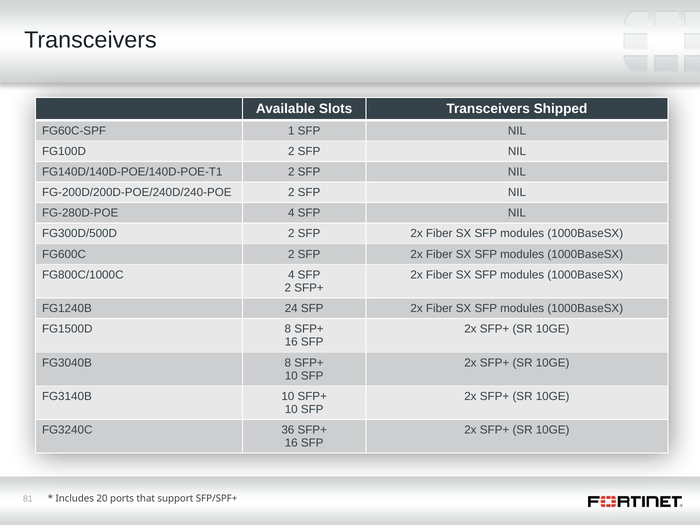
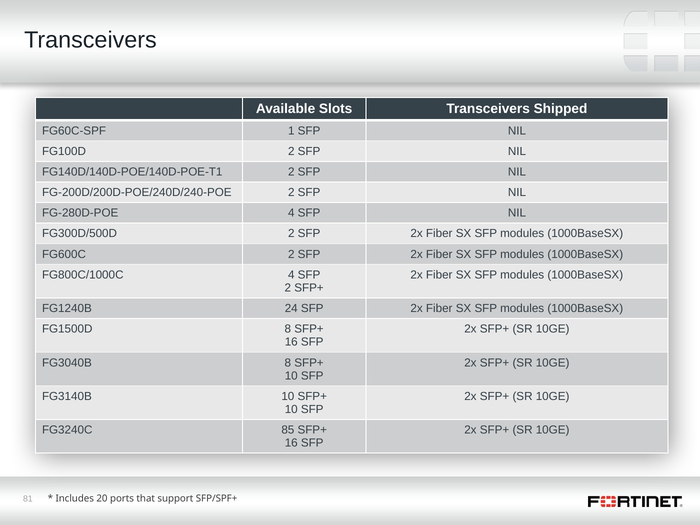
36: 36 -> 85
